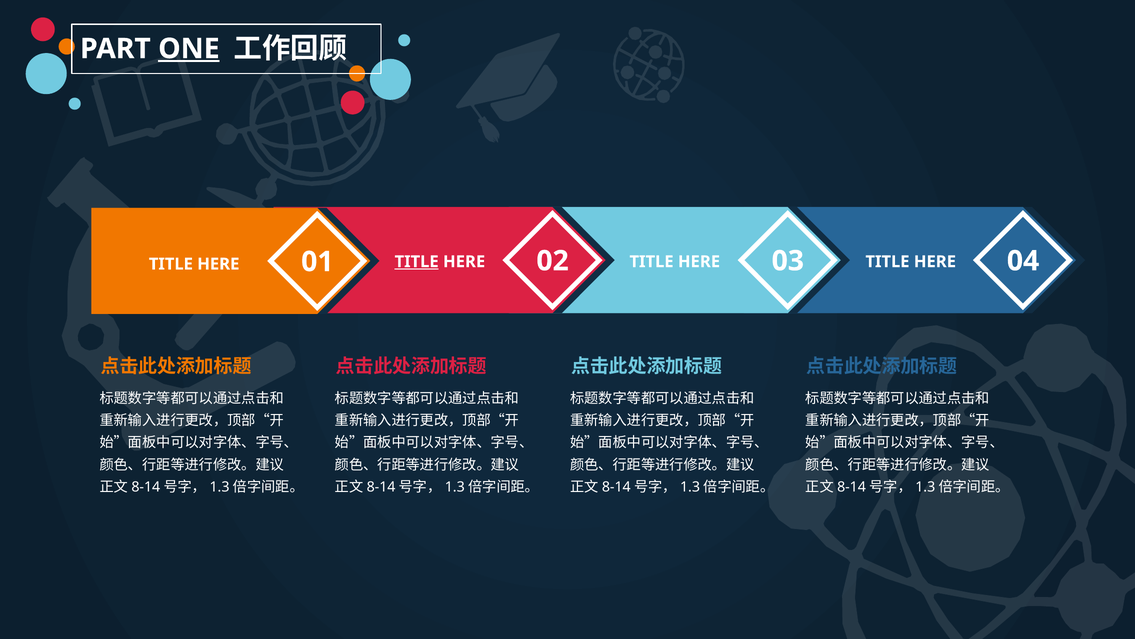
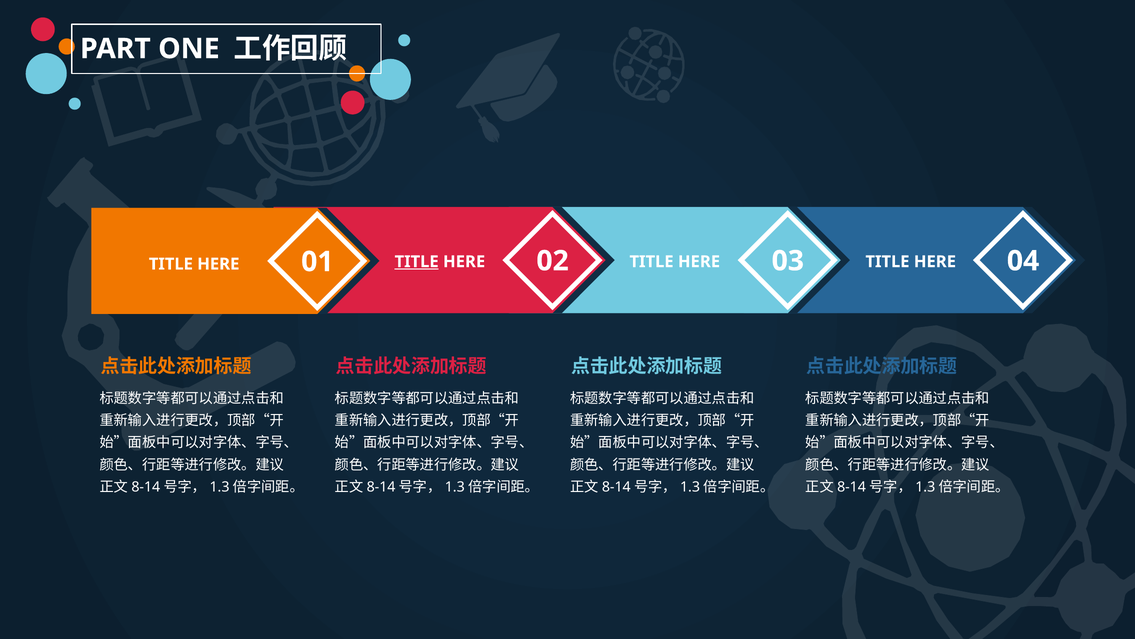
ONE underline: present -> none
